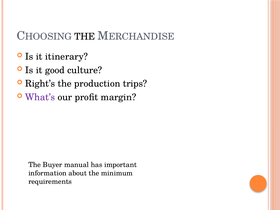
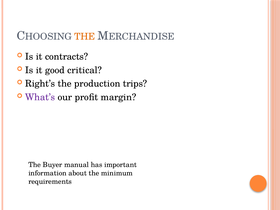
THE at (85, 37) colour: black -> orange
itinerary: itinerary -> contracts
culture: culture -> critical
